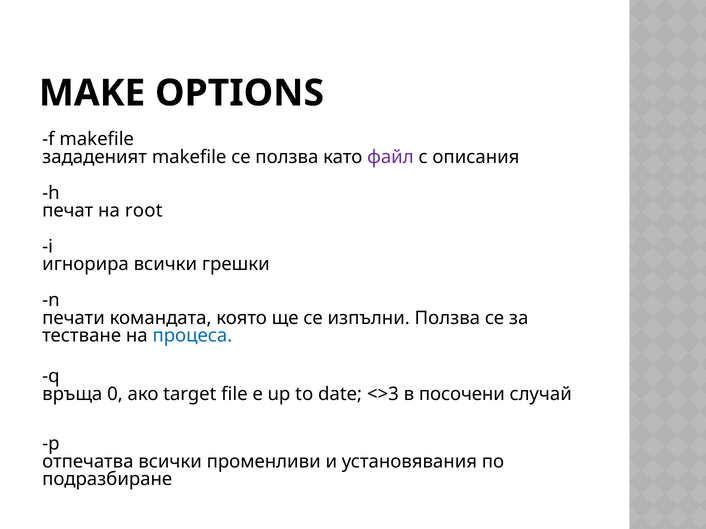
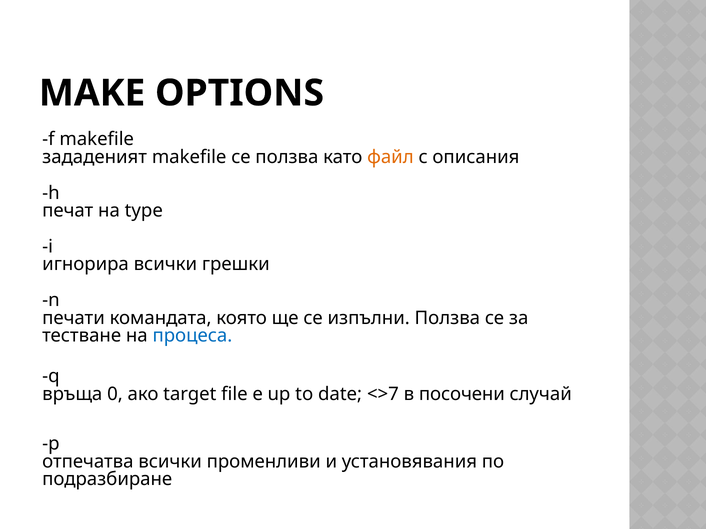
файл colour: purple -> orange
root: root -> type
<>3: <>3 -> <>7
